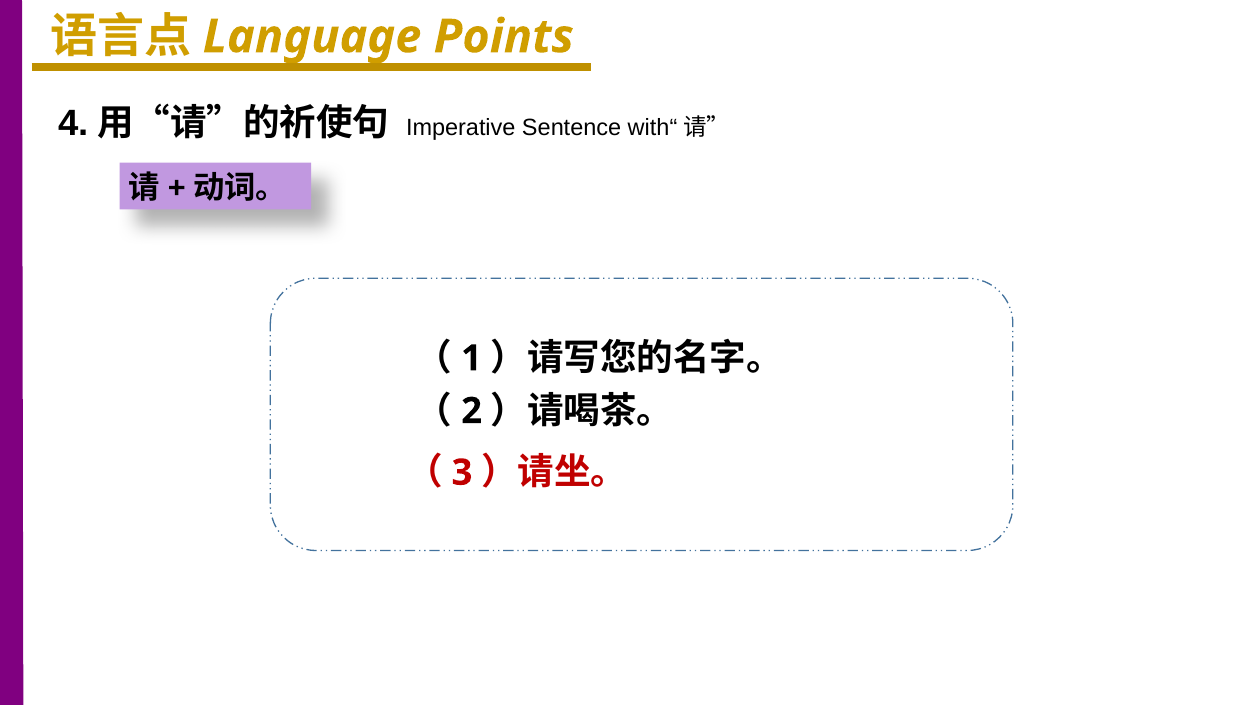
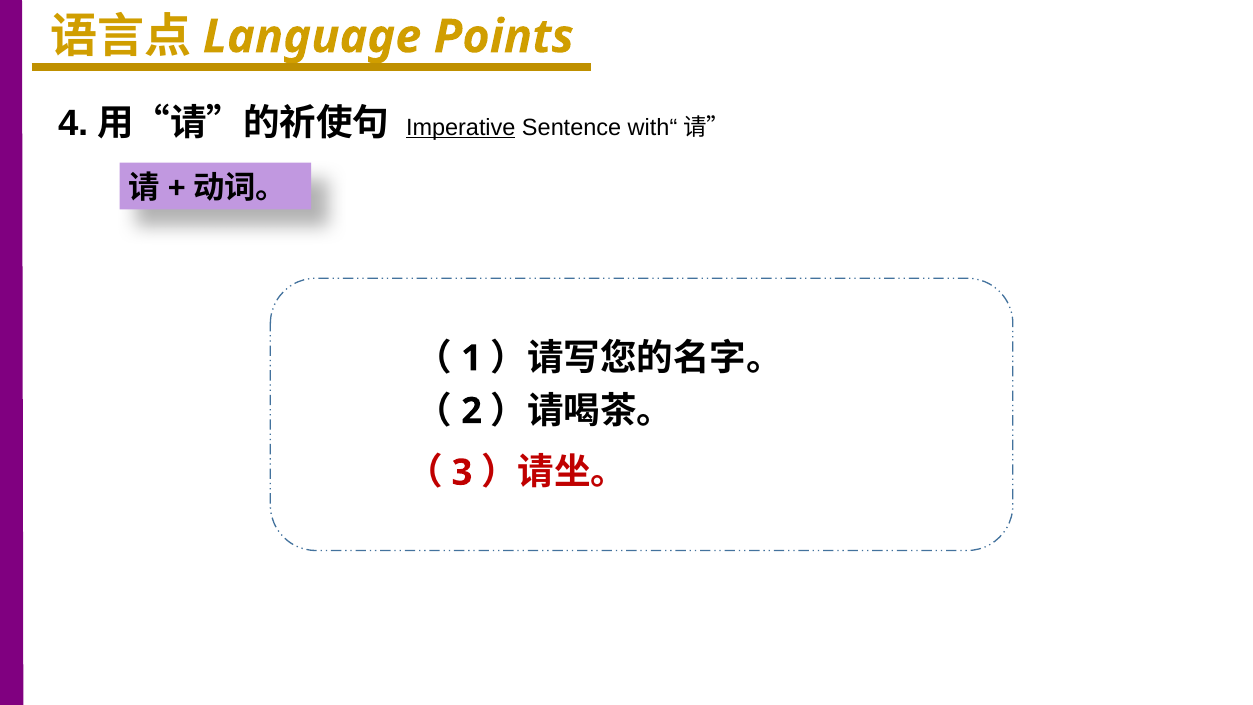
Imperative underline: none -> present
